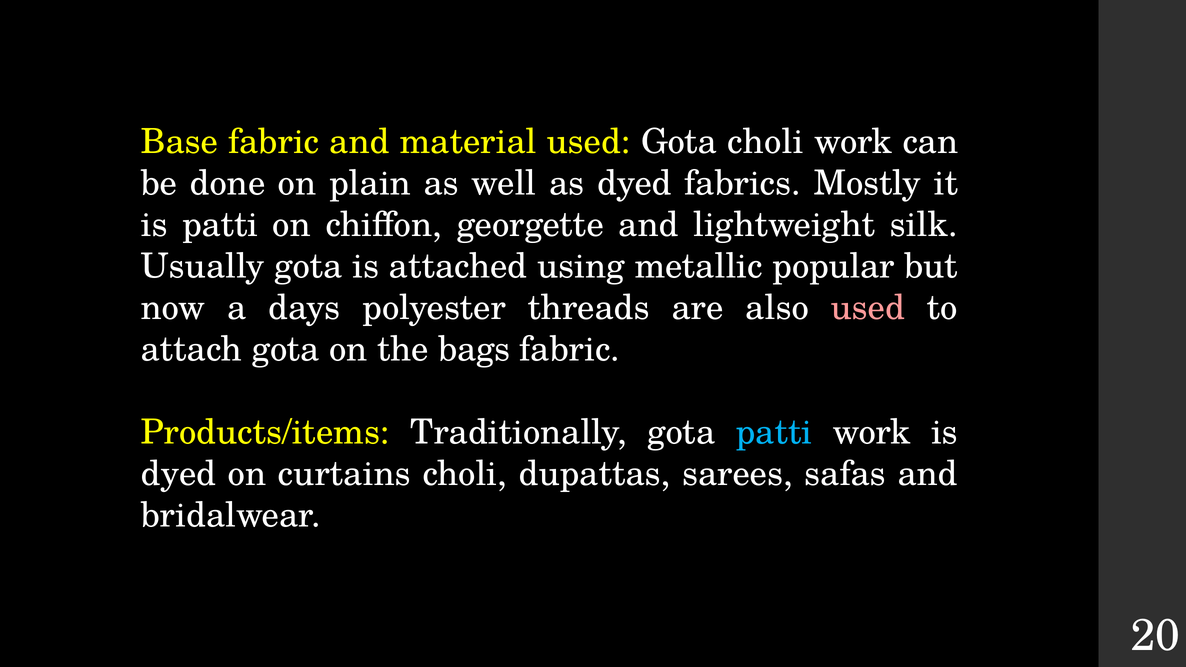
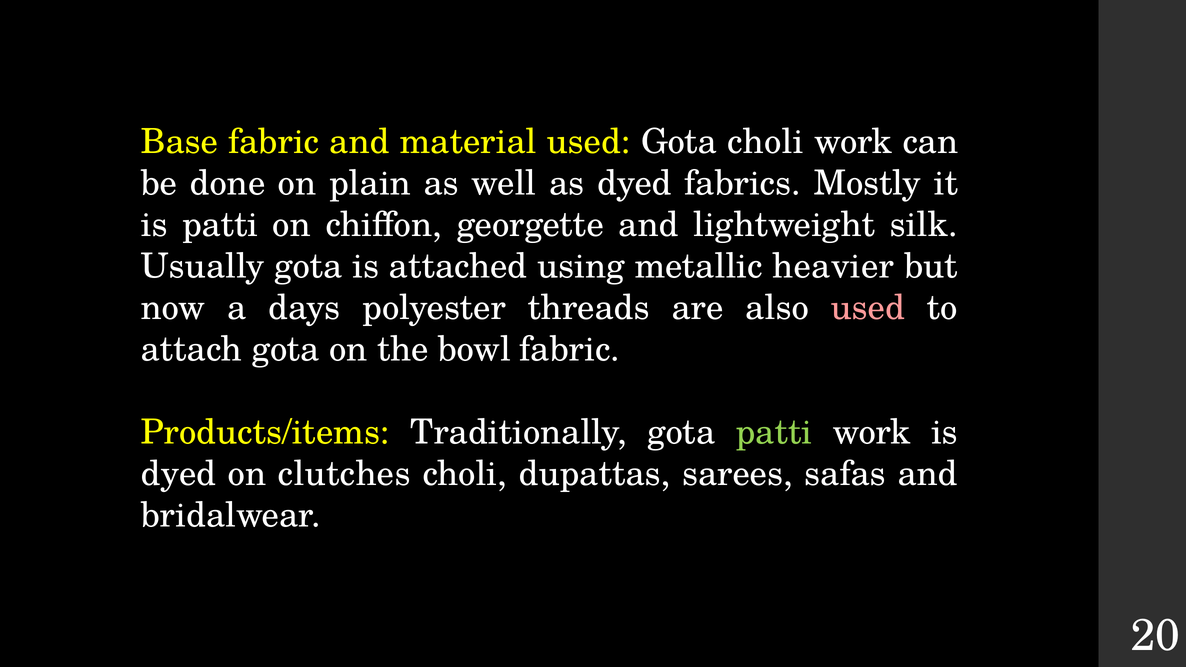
popular: popular -> heavier
bags: bags -> bowl
patti at (774, 433) colour: light blue -> light green
curtains: curtains -> clutches
